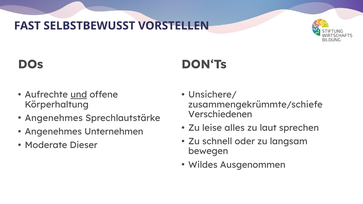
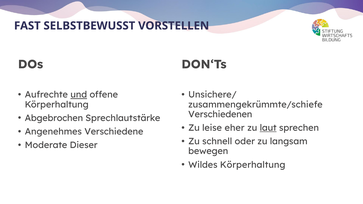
Angenehmes at (54, 118): Angenehmes -> Abgebrochen
alles: alles -> eher
laut underline: none -> present
Unternehmen: Unternehmen -> Verschiedene
Wildes Ausgenommen: Ausgenommen -> Körperhaltung
